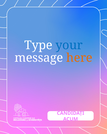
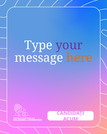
your colour: blue -> purple
